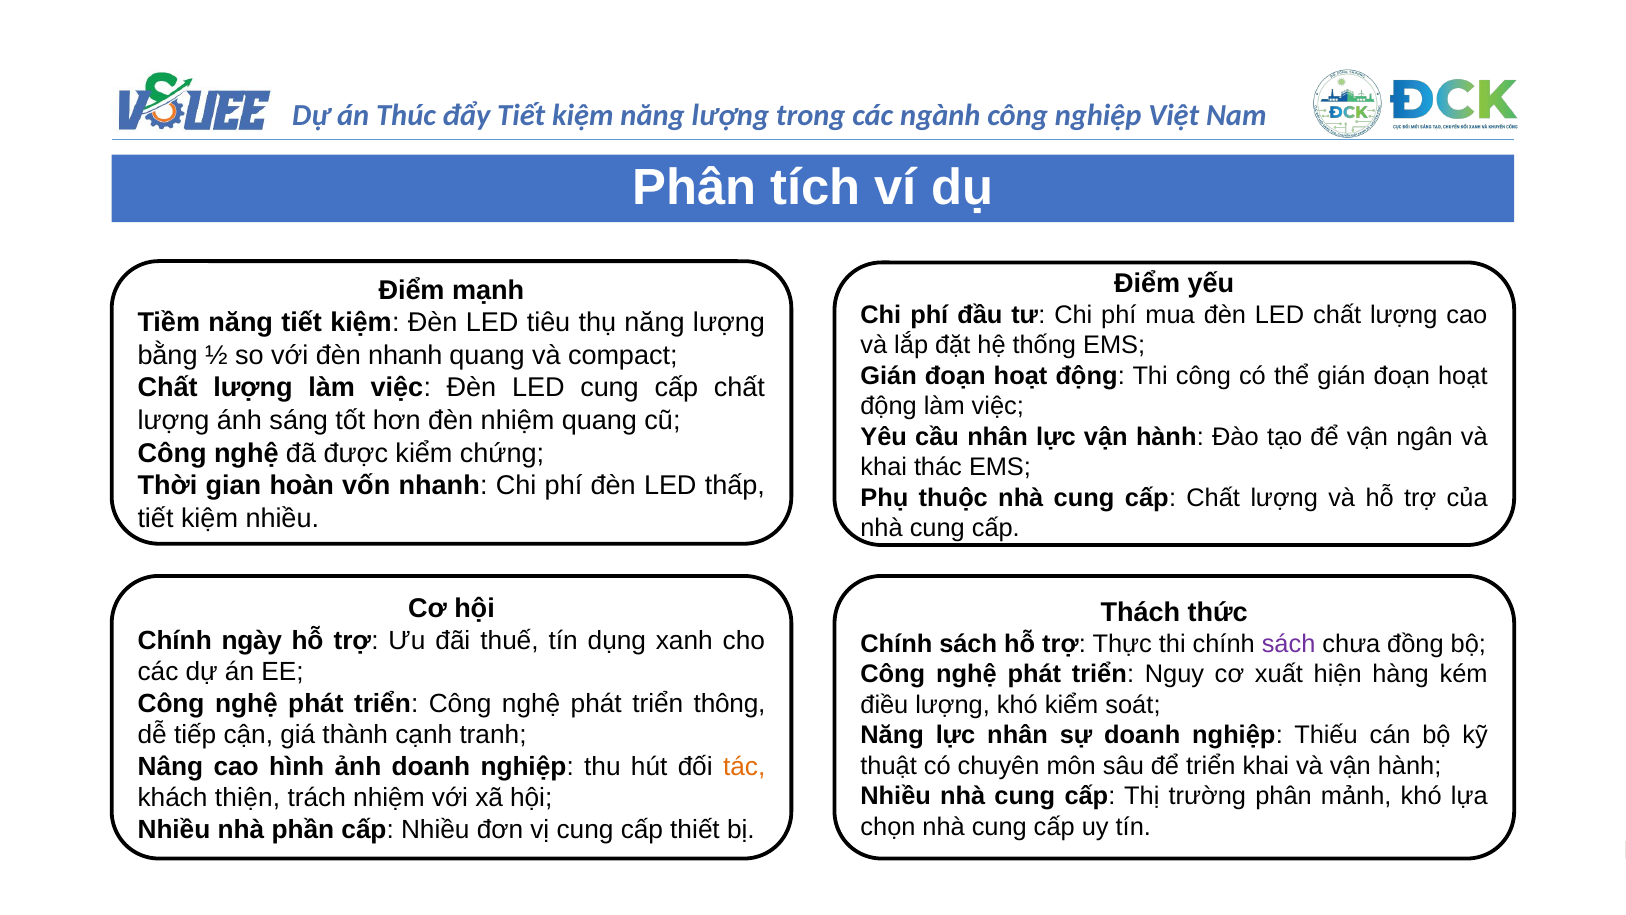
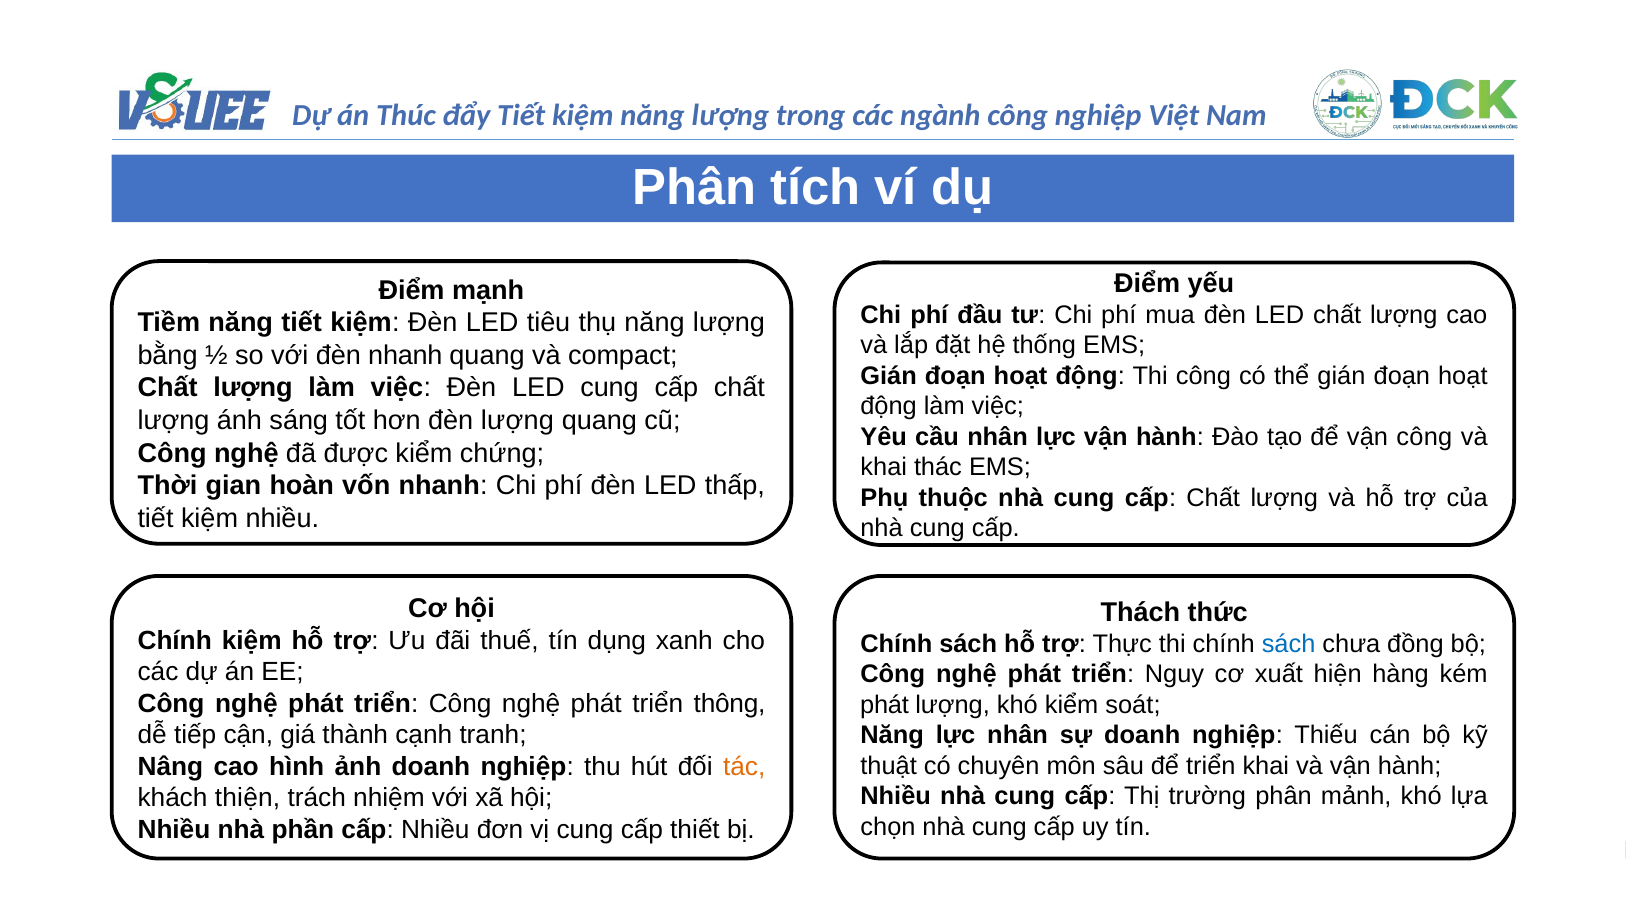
đèn nhiệm: nhiệm -> lượng
vận ngân: ngân -> công
Chính ngày: ngày -> kiệm
sách at (1289, 643) colour: purple -> blue
điều at (884, 704): điều -> phát
